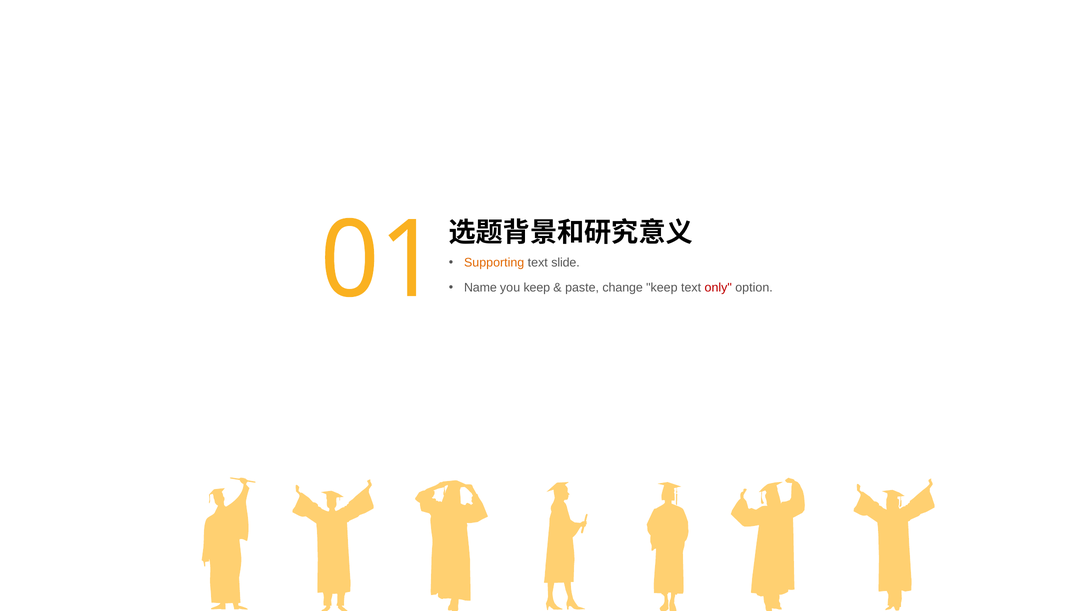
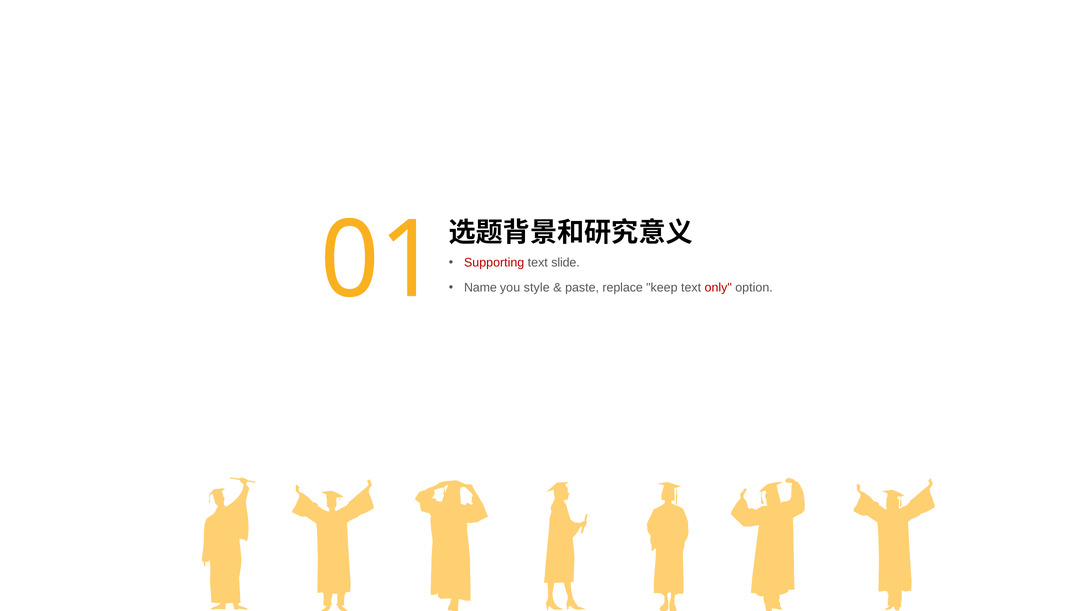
Supporting colour: orange -> red
you keep: keep -> style
change: change -> replace
